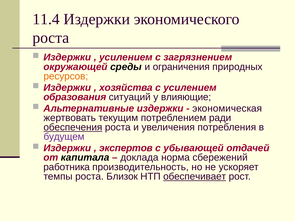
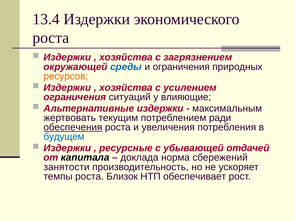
11.4: 11.4 -> 13.4
усилением at (126, 57): усилением -> хозяйства
среды colour: black -> blue
образования at (75, 97): образования -> ограничения
экономическая: экономическая -> максимальным
будущем colour: purple -> blue
экспертов: экспертов -> ресурсные
работника: работника -> занятости
обеспечивает underline: present -> none
